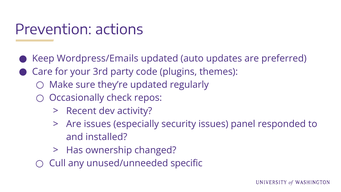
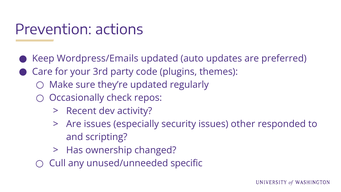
panel: panel -> other
installed: installed -> scripting
